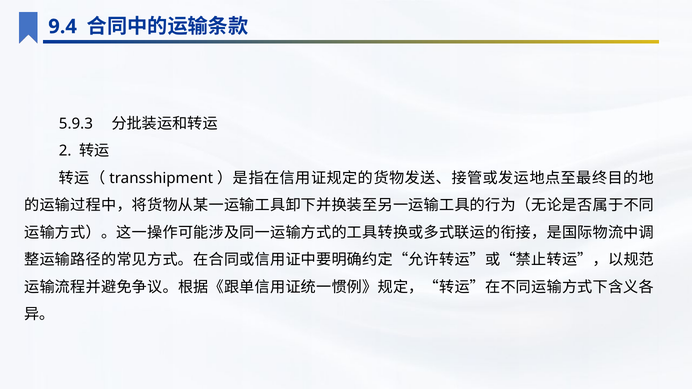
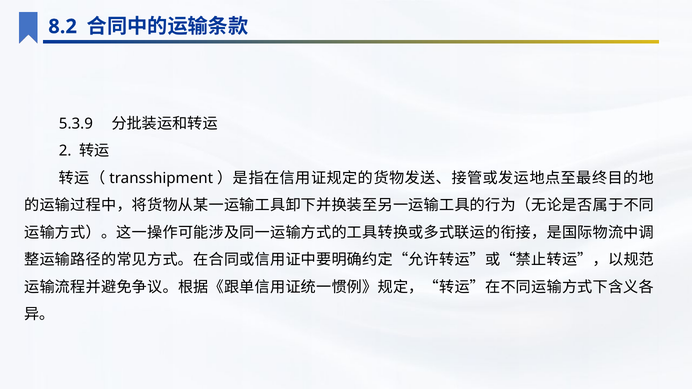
9.4: 9.4 -> 8.2
5.9.3: 5.9.3 -> 5.3.9
